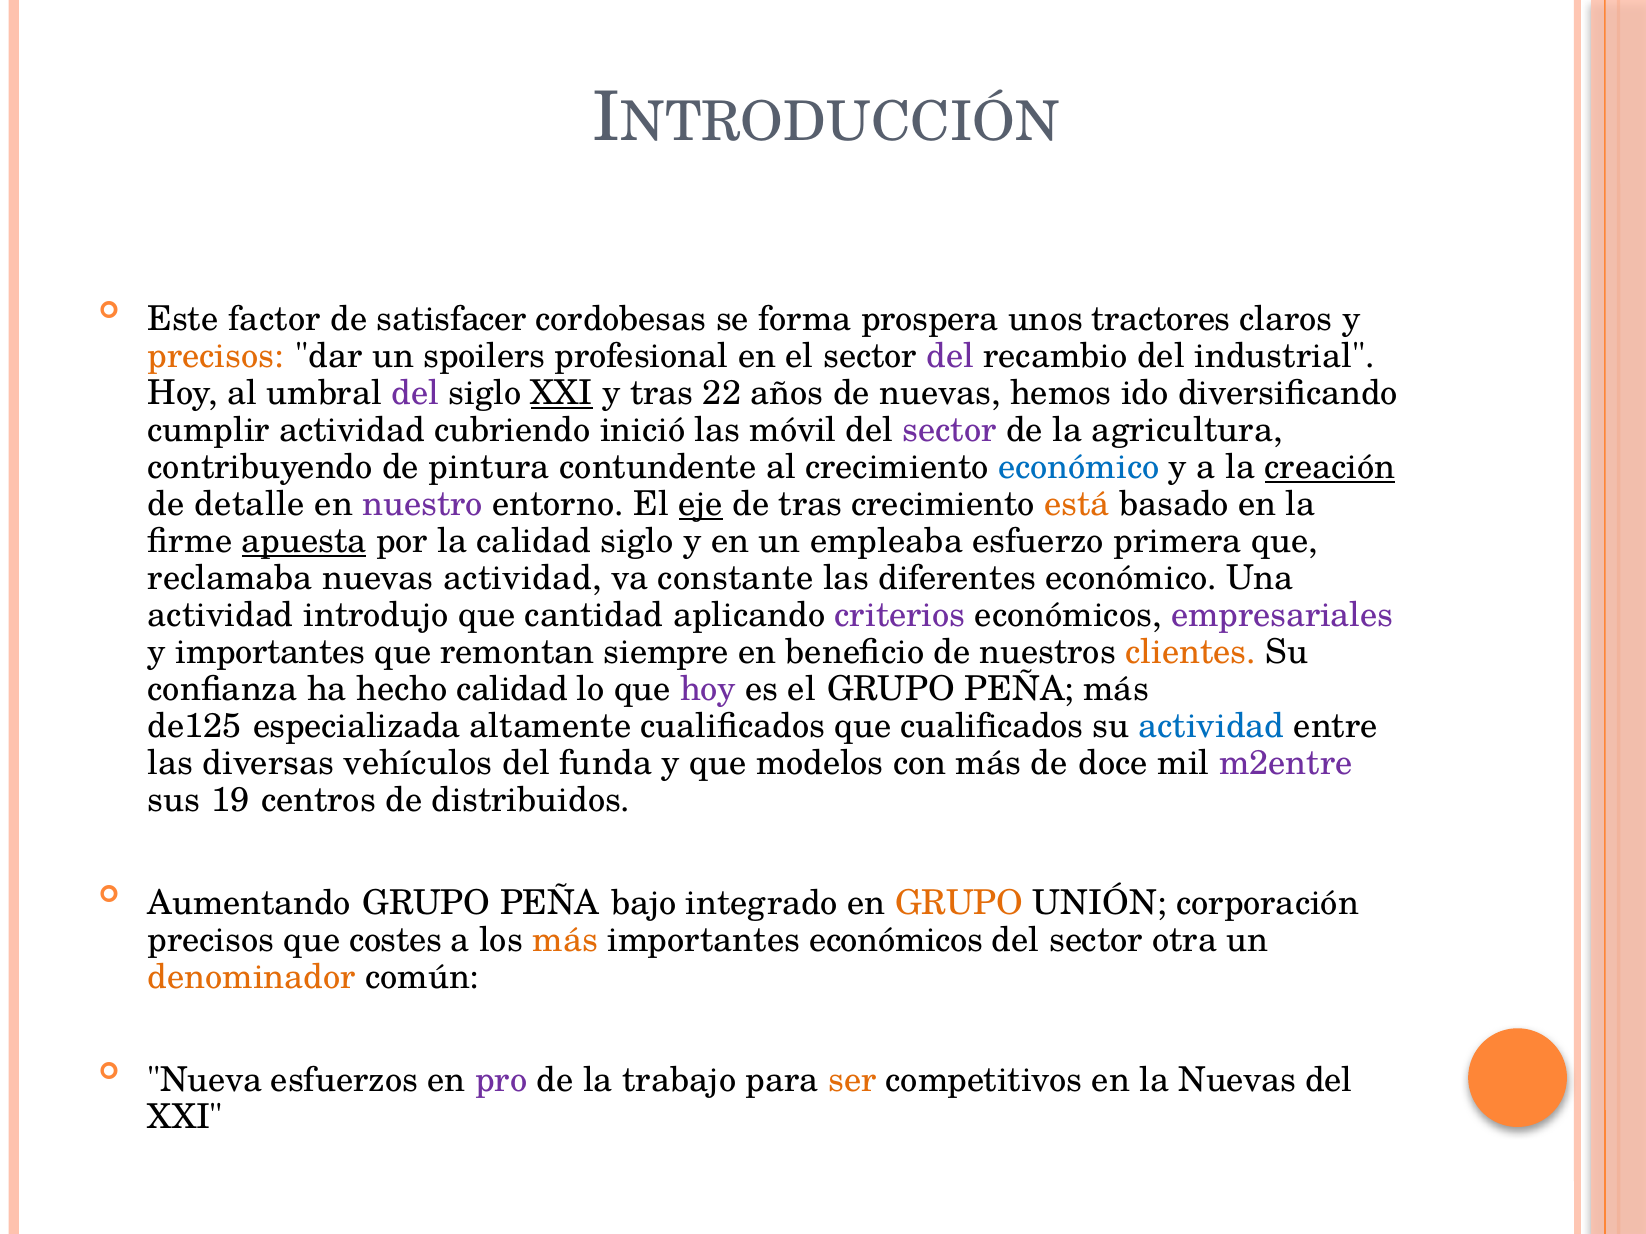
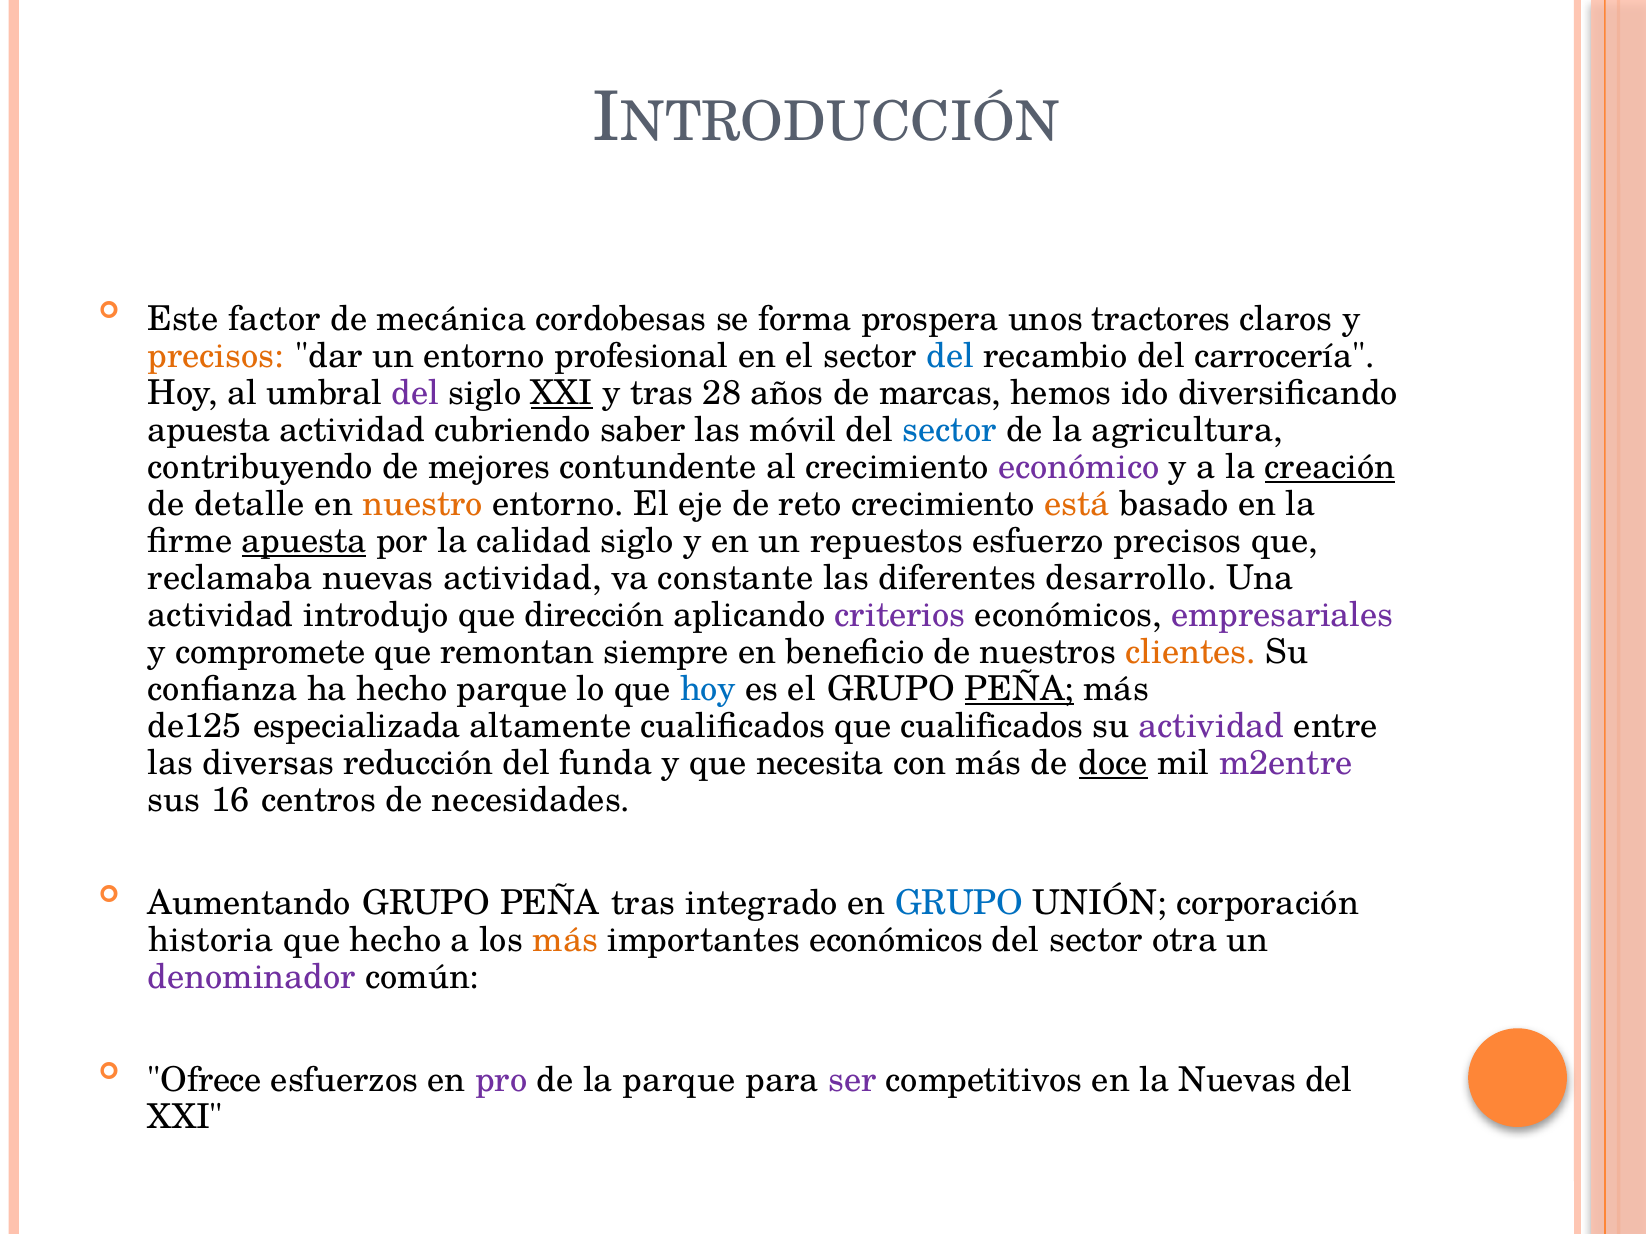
satisfacer: satisfacer -> mecánica
un spoilers: spoilers -> entorno
del at (950, 356) colour: purple -> blue
industrial: industrial -> carrocería
22: 22 -> 28
de nuevas: nuevas -> marcas
cumplir at (209, 430): cumplir -> apuesta
inició: inició -> saber
sector at (950, 430) colour: purple -> blue
pintura: pintura -> mejores
económico at (1079, 467) colour: blue -> purple
nuestro colour: purple -> orange
eje underline: present -> none
de tras: tras -> reto
empleaba: empleaba -> repuestos
esfuerzo primera: primera -> precisos
diferentes económico: económico -> desarrollo
cantidad: cantidad -> dirección
y importantes: importantes -> compromete
hecho calidad: calidad -> parque
hoy at (708, 690) colour: purple -> blue
PEÑA at (1020, 690) underline: none -> present
actividad at (1211, 727) colour: blue -> purple
vehículos: vehículos -> reducción
modelos: modelos -> necesita
doce underline: none -> present
19: 19 -> 16
distribuidos: distribuidos -> necesidades
PEÑA bajo: bajo -> tras
GRUPO at (959, 904) colour: orange -> blue
precisos at (211, 941): precisos -> historia
que costes: costes -> hecho
denominador colour: orange -> purple
Nueva: Nueva -> Ofrece
la trabajo: trabajo -> parque
ser colour: orange -> purple
